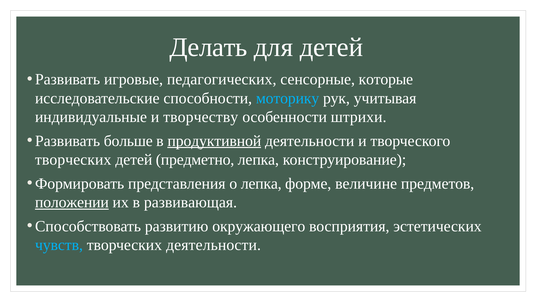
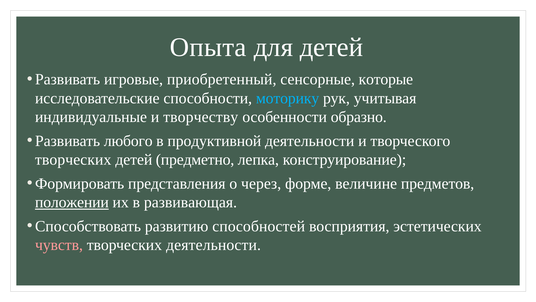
Делать: Делать -> Опыта
педагогических: педагогических -> приобретенный
штрихи: штрихи -> образно
больше: больше -> любого
продуктивной underline: present -> none
о лепка: лепка -> через
окружающего: окружающего -> способностей
чувств colour: light blue -> pink
